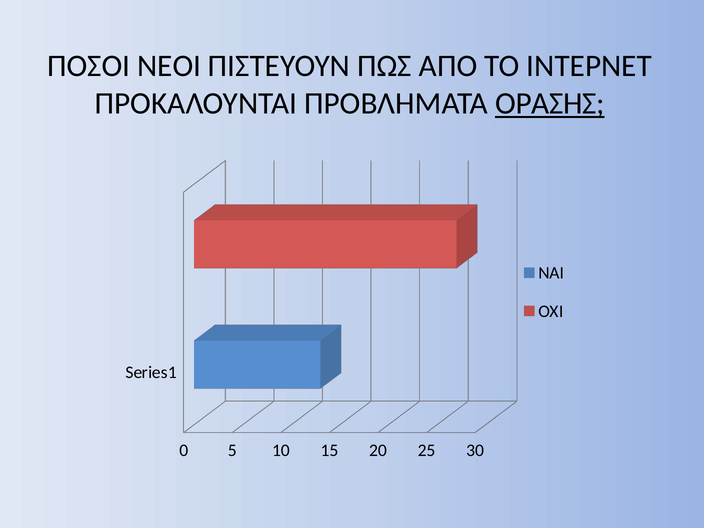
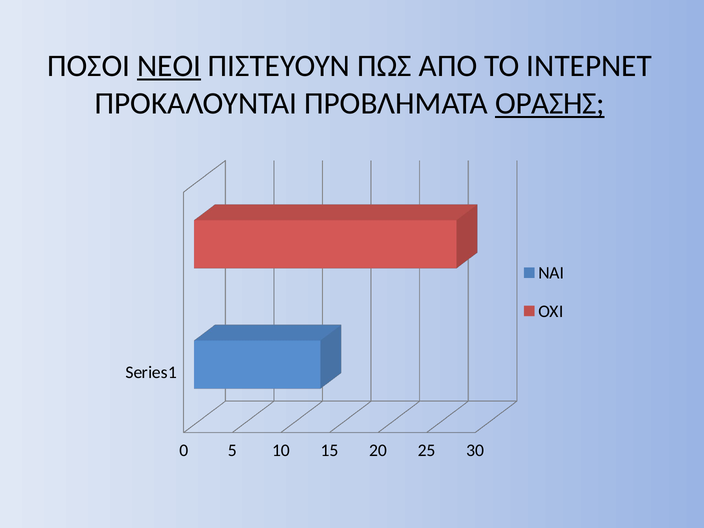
ΝΕΟΙ underline: none -> present
